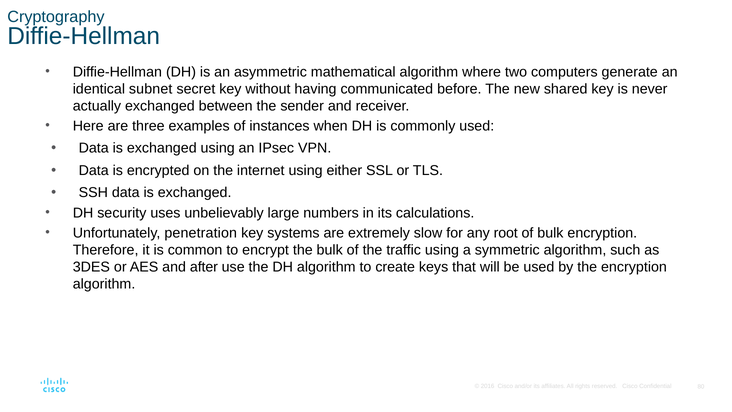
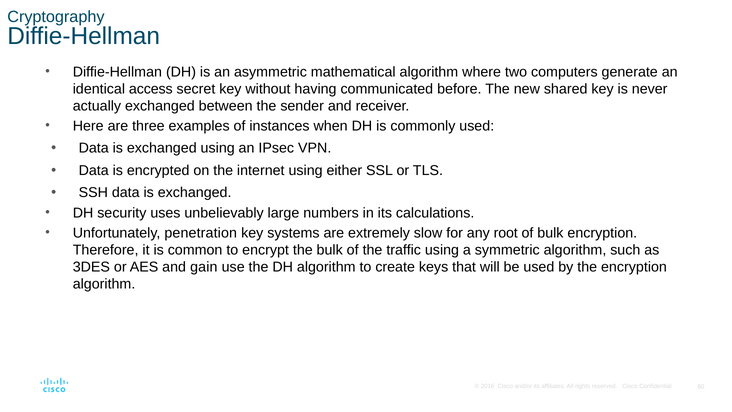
subnet: subnet -> access
after: after -> gain
